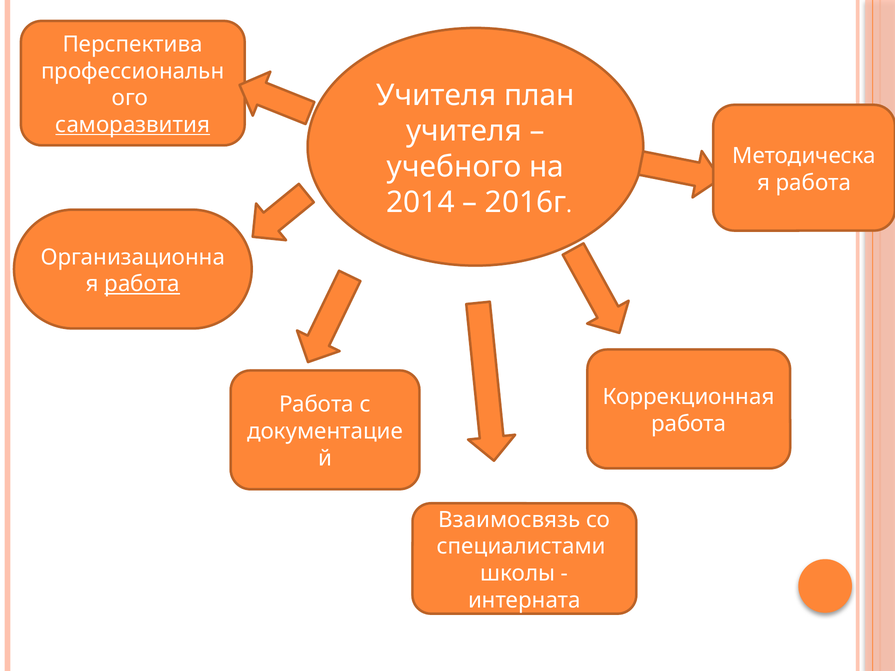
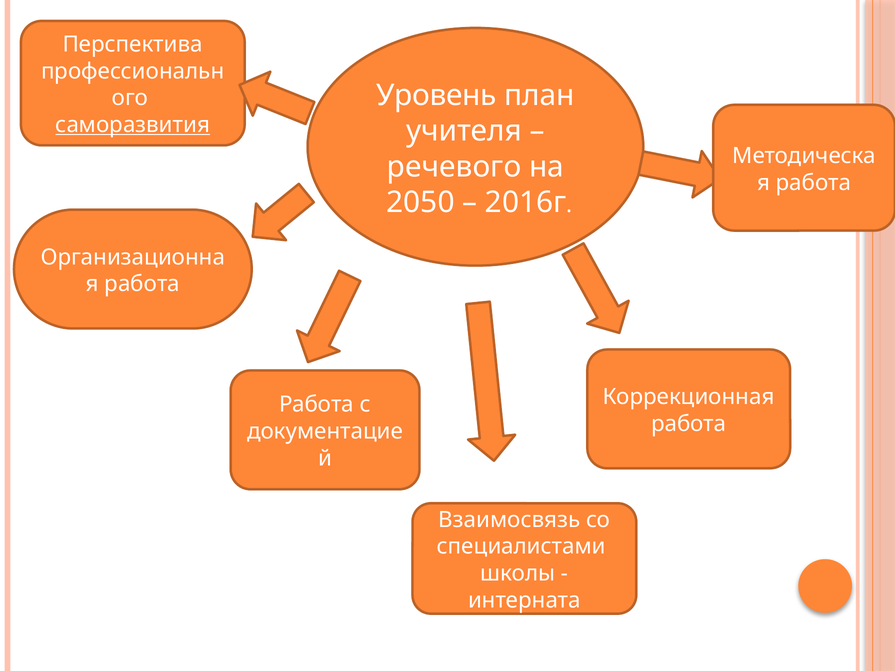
Учителя at (436, 95): Учителя -> Уровень
учебного: учебного -> речевого
2014: 2014 -> 2050
работа at (142, 284) underline: present -> none
